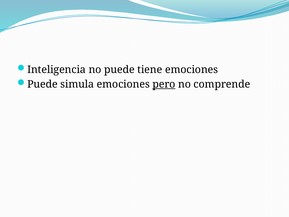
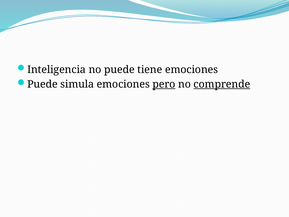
comprende underline: none -> present
